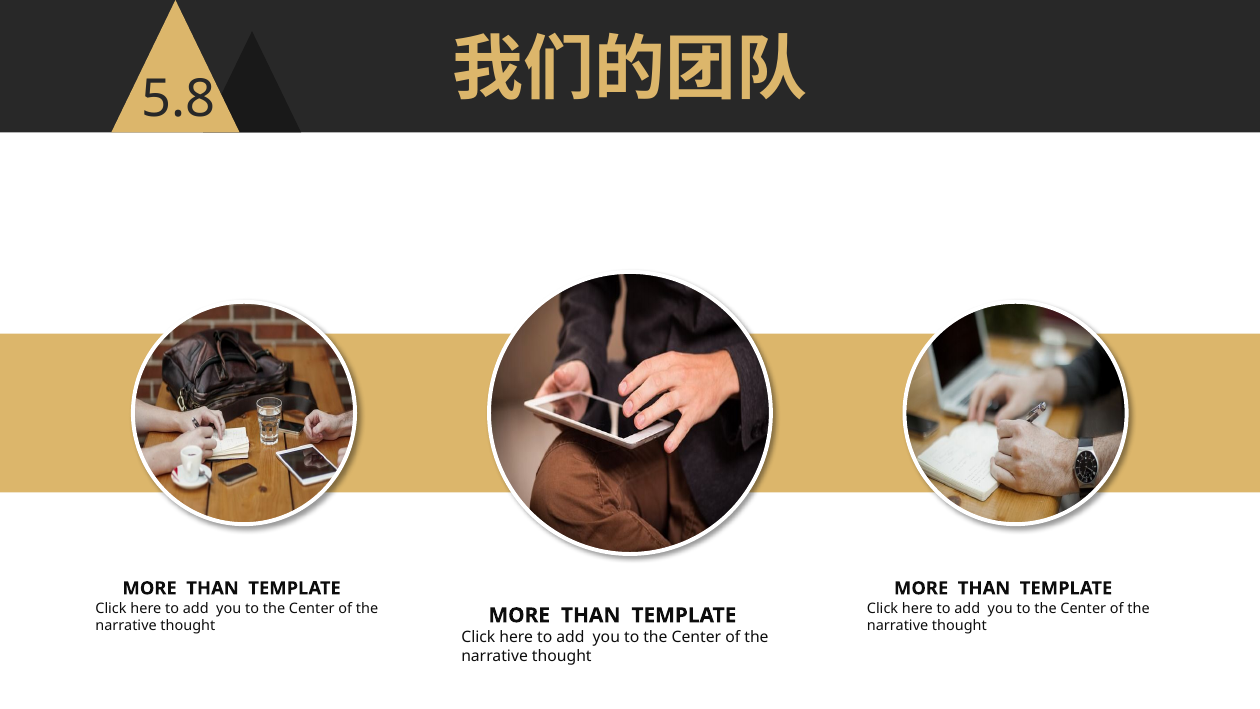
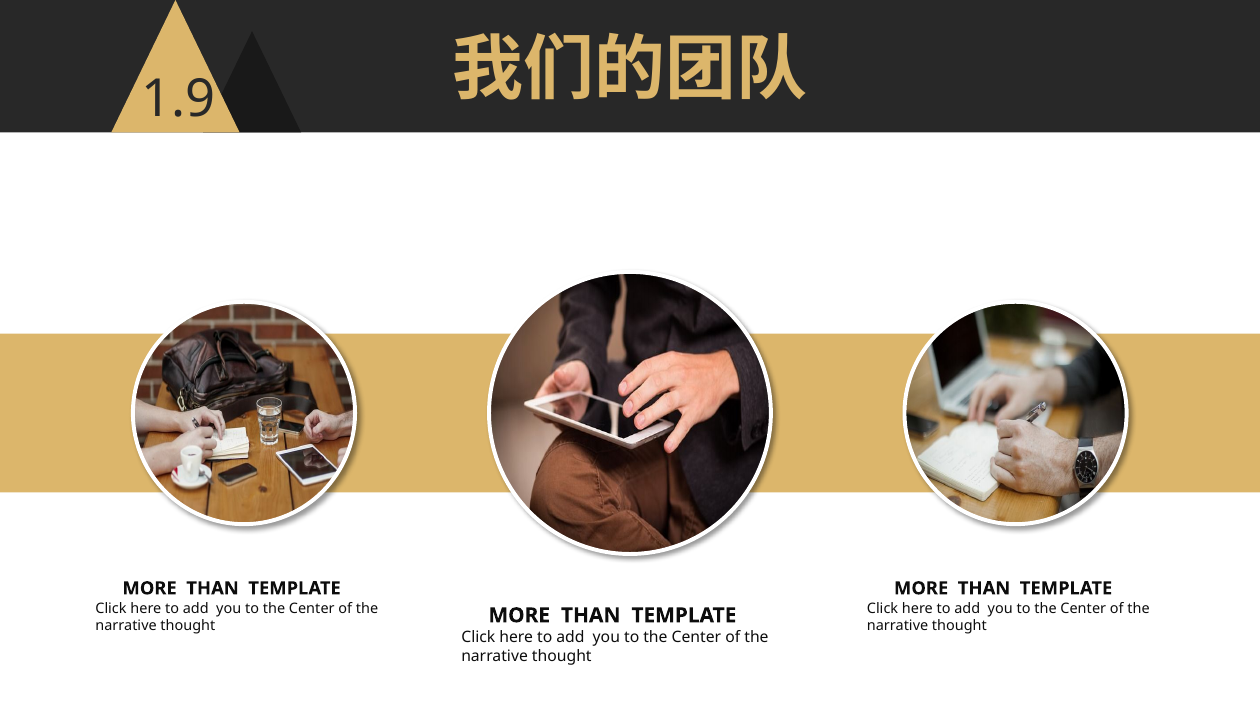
5.8: 5.8 -> 1.9
